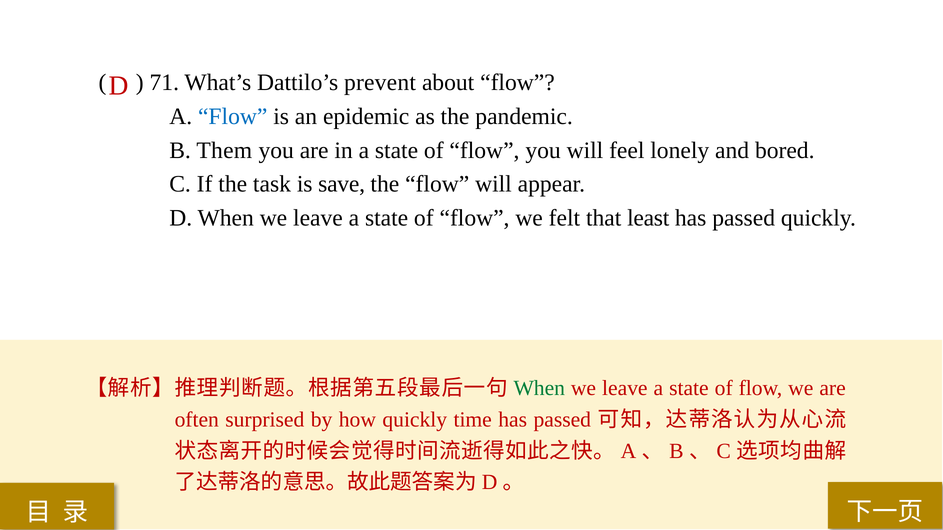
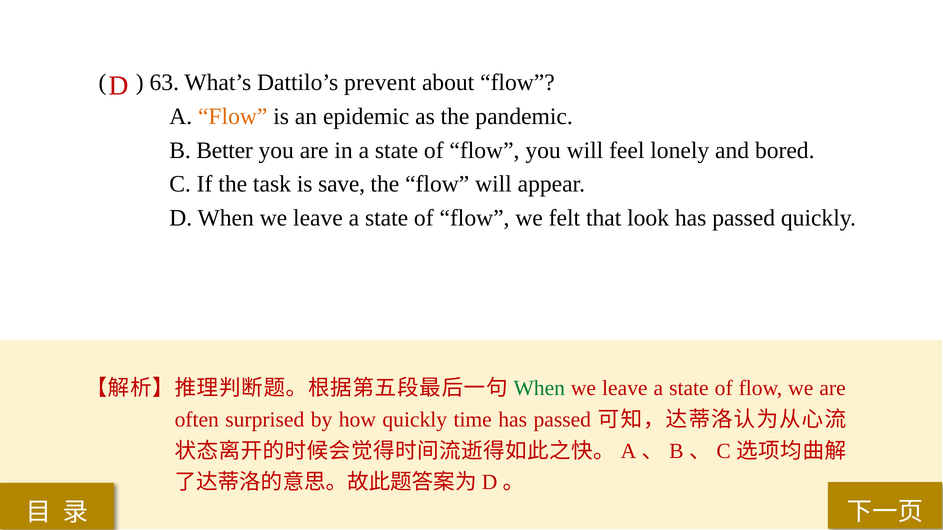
71: 71 -> 63
Flow at (233, 116) colour: blue -> orange
Them: Them -> Better
least: least -> look
